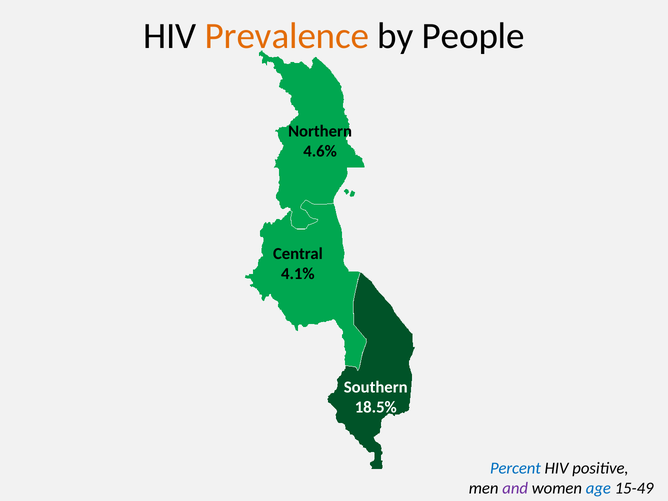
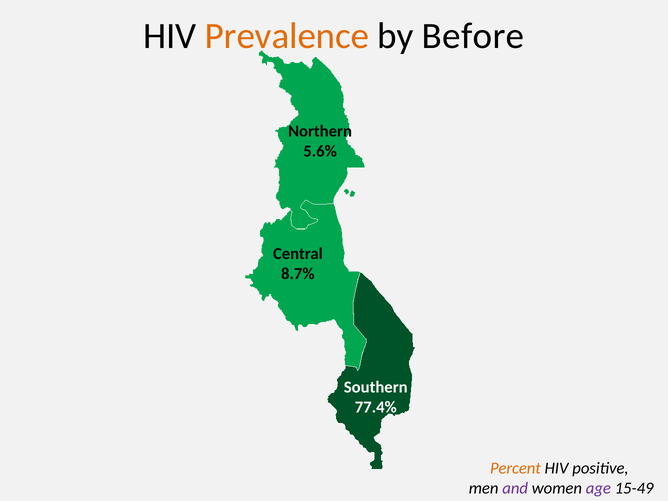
People: People -> Before
4.6%: 4.6% -> 5.6%
4.1%: 4.1% -> 8.7%
18.5%: 18.5% -> 77.4%
Percent colour: blue -> orange
age colour: blue -> purple
